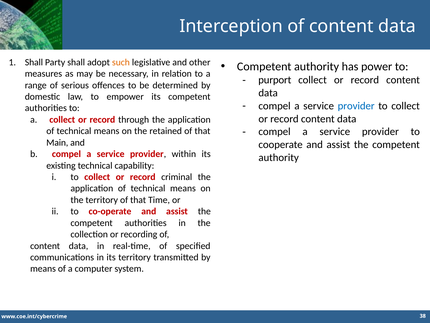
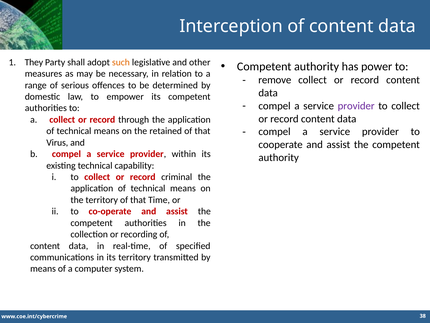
Shall at (34, 62): Shall -> They
purport: purport -> remove
provider at (356, 106) colour: blue -> purple
Main: Main -> Virus
